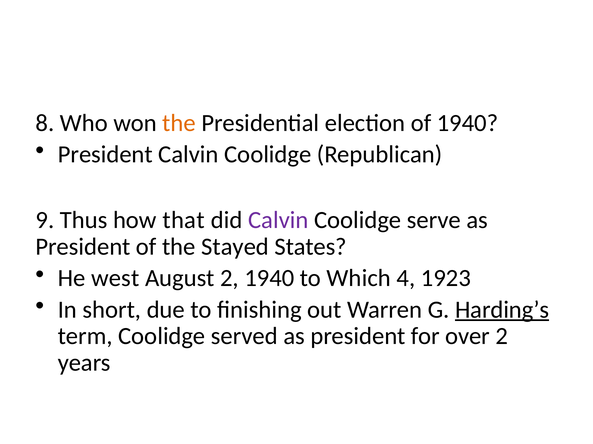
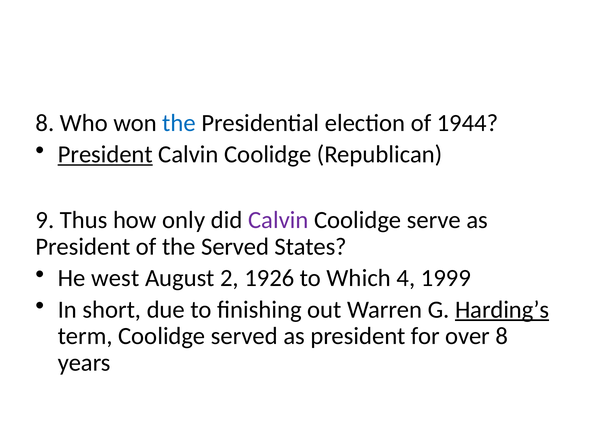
the at (179, 123) colour: orange -> blue
of 1940: 1940 -> 1944
President at (105, 155) underline: none -> present
that: that -> only
the Stayed: Stayed -> Served
2 1940: 1940 -> 1926
1923: 1923 -> 1999
over 2: 2 -> 8
